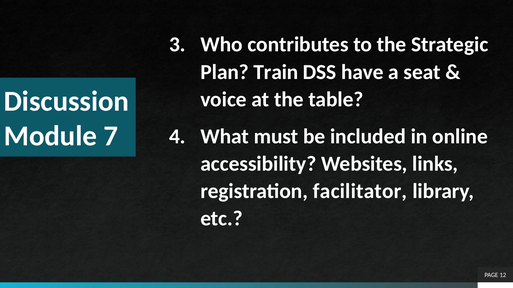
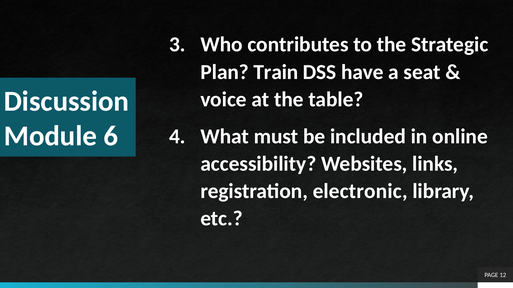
7: 7 -> 6
facilitator: facilitator -> electronic
